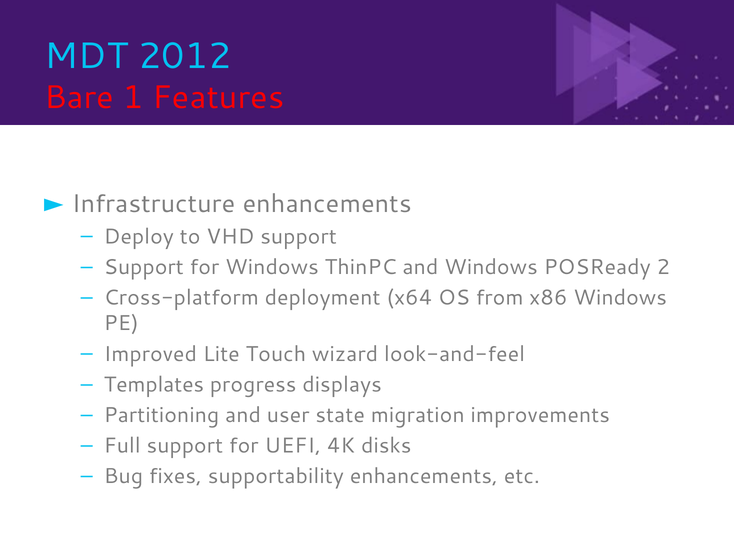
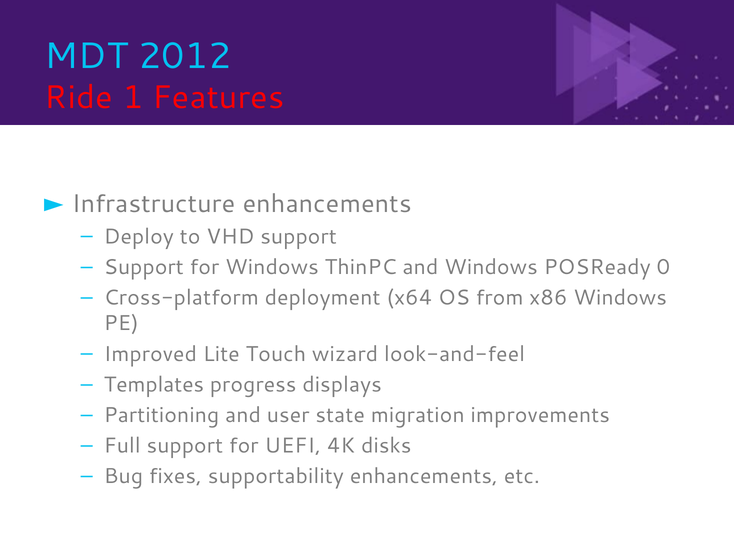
Bare: Bare -> Ride
2: 2 -> 0
